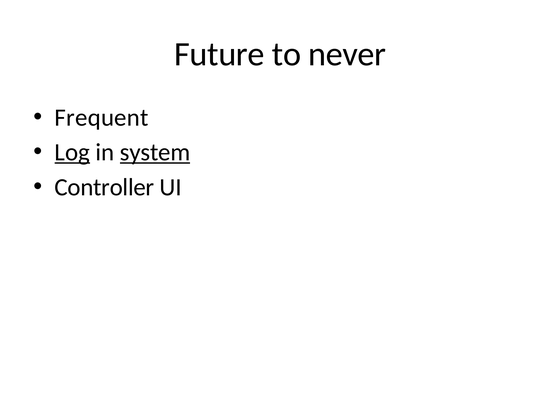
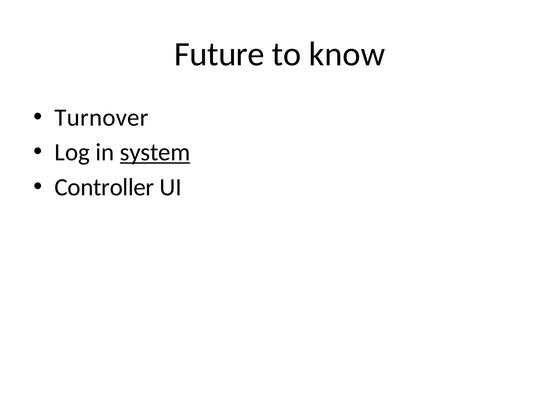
never: never -> know
Frequent: Frequent -> Turnover
Log underline: present -> none
